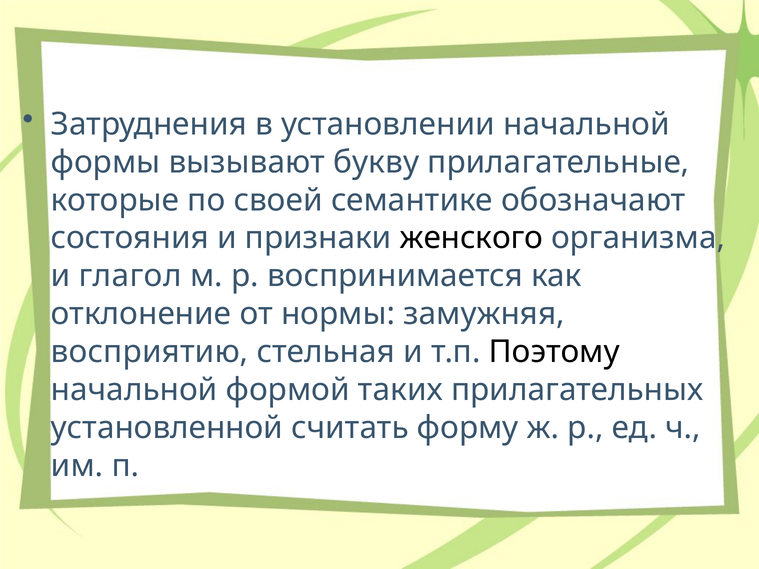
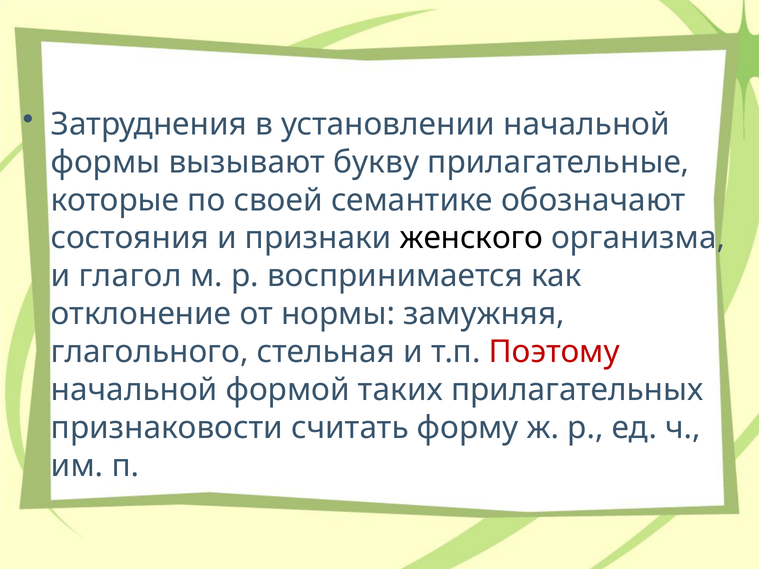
восприятию: восприятию -> глагольного
Поэтому colour: black -> red
установленной: установленной -> признаковости
